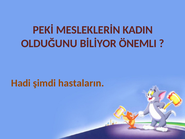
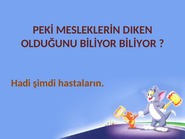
KADIN: KADIN -> DIKEN
BİLİYOR ÖNEMLI: ÖNEMLI -> BİLİYOR
